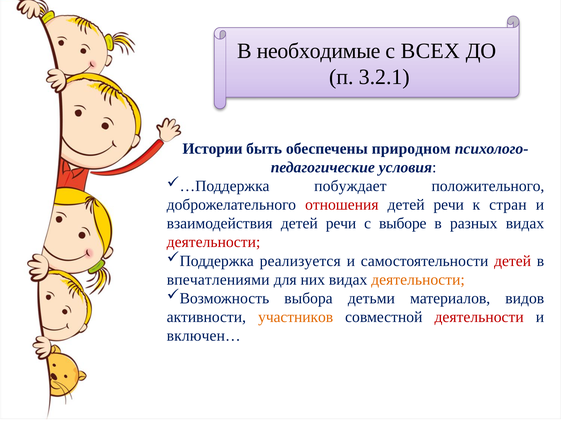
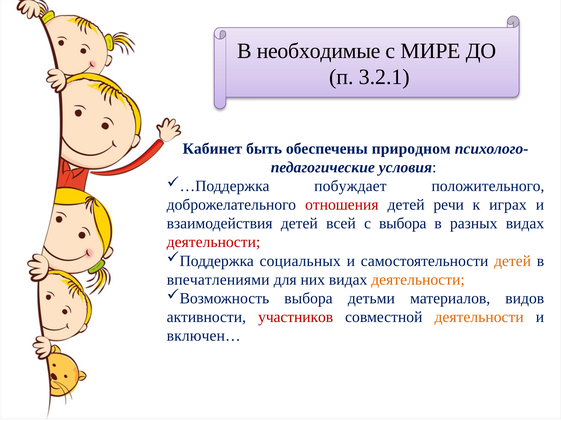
ВСЕХ: ВСЕХ -> МИРЕ
Истории: Истории -> Кабинет
стран: стран -> играх
взаимодействия детей речи: речи -> всей
с выборе: выборе -> выбора
реализуется: реализуется -> социальных
детей at (513, 261) colour: red -> orange
участников colour: orange -> red
деятельности at (479, 317) colour: red -> orange
